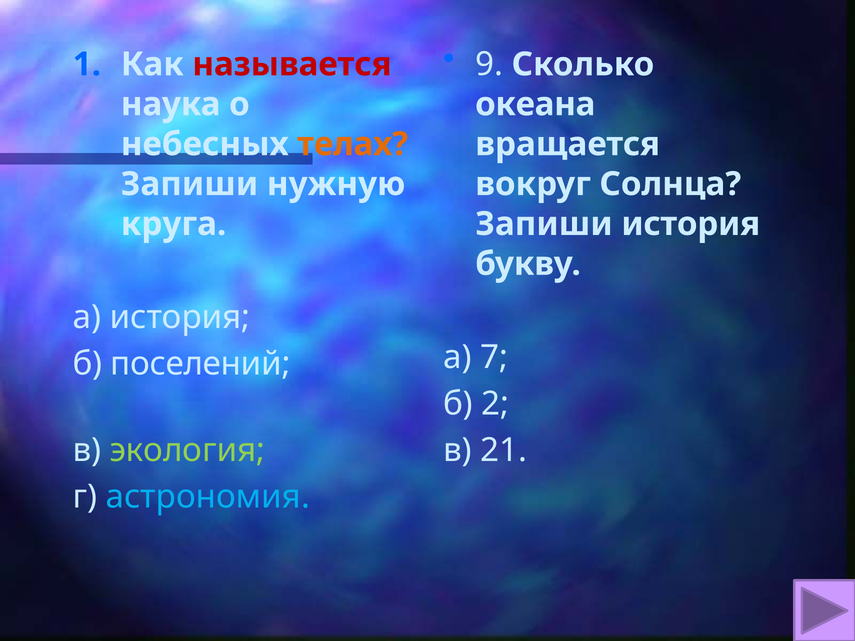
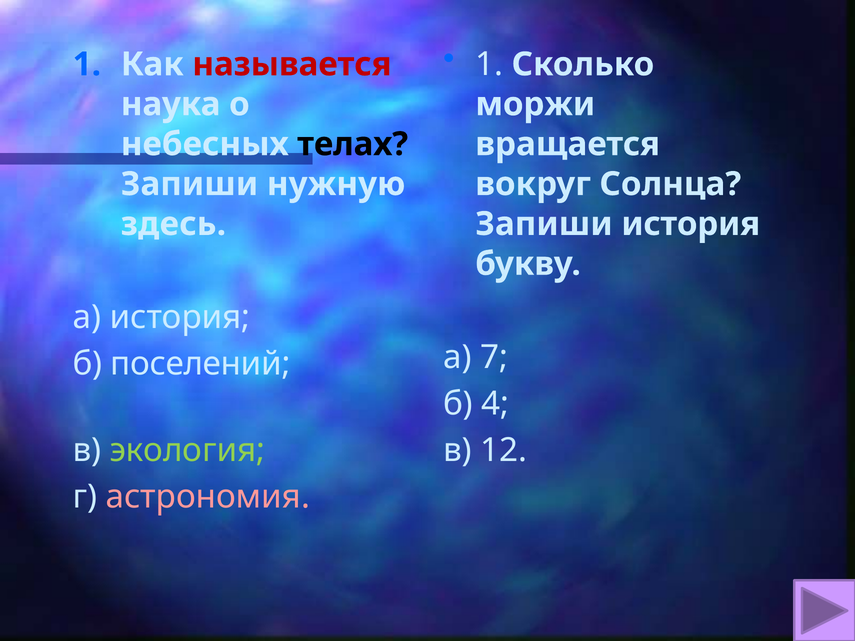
9 at (489, 64): 9 -> 1
океана: океана -> моржи
телах colour: orange -> black
круга: круга -> здесь
2: 2 -> 4
21: 21 -> 12
астрономия colour: light blue -> pink
